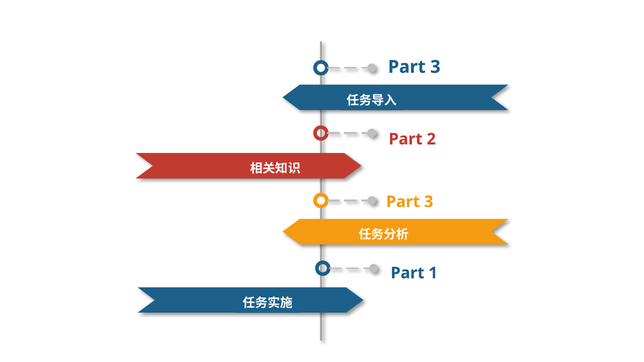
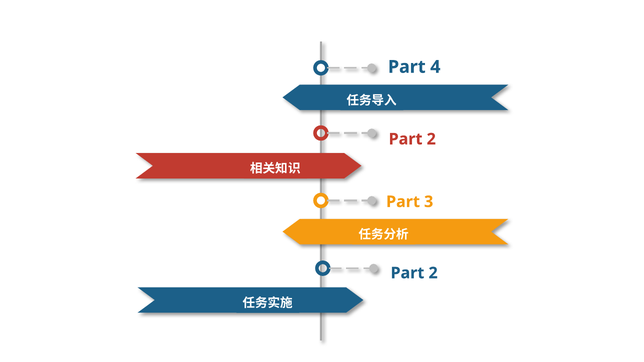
3 at (435, 67): 3 -> 4
1 at (433, 273): 1 -> 2
